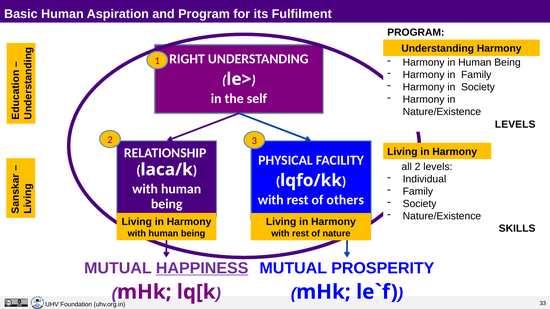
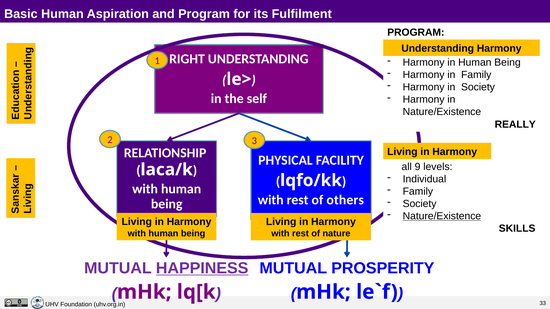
LEVELS at (515, 124): LEVELS -> REALLY
all 2: 2 -> 9
Nature/Existence at (442, 216) underline: none -> present
